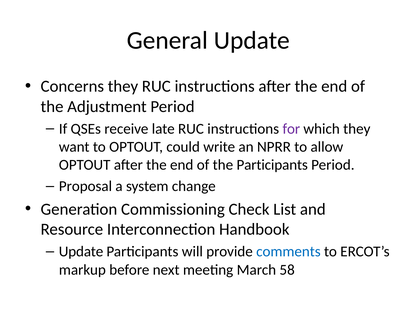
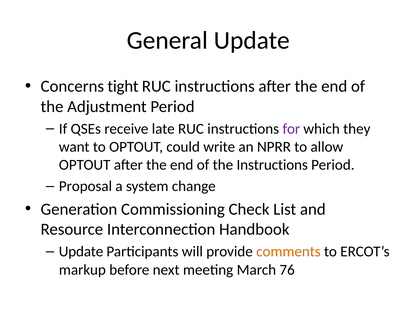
Concerns they: they -> tight
the Participants: Participants -> Instructions
comments colour: blue -> orange
58: 58 -> 76
